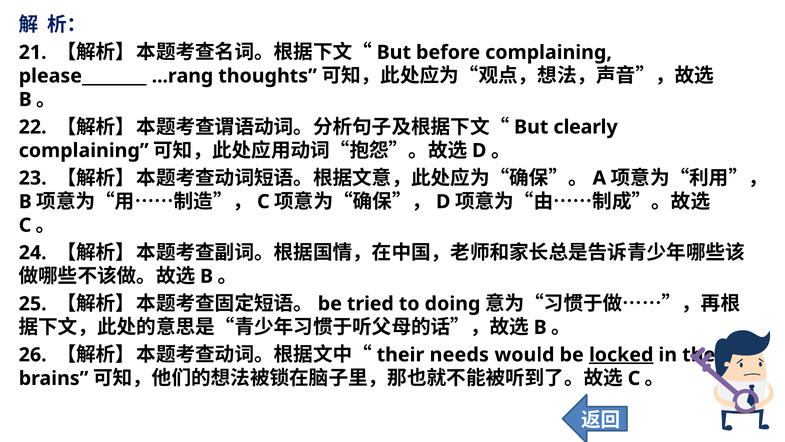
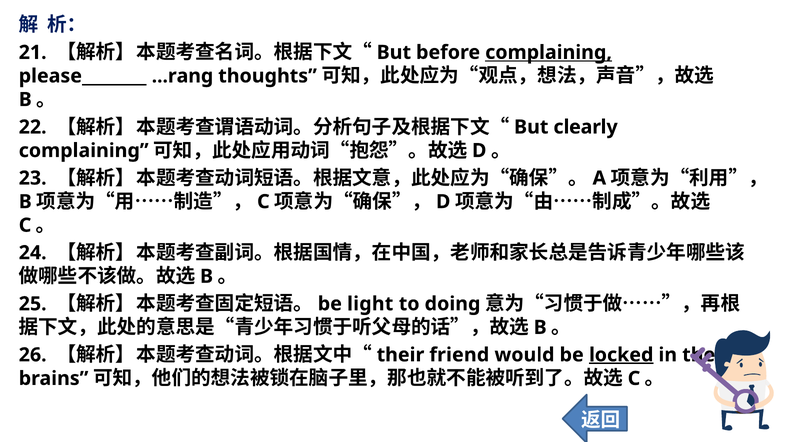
complaining at (549, 52) underline: none -> present
tried: tried -> light
needs: needs -> friend
